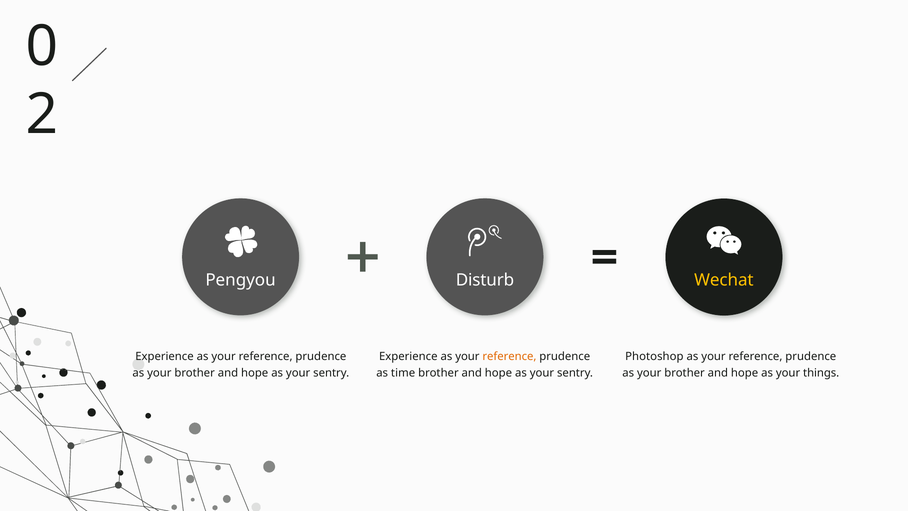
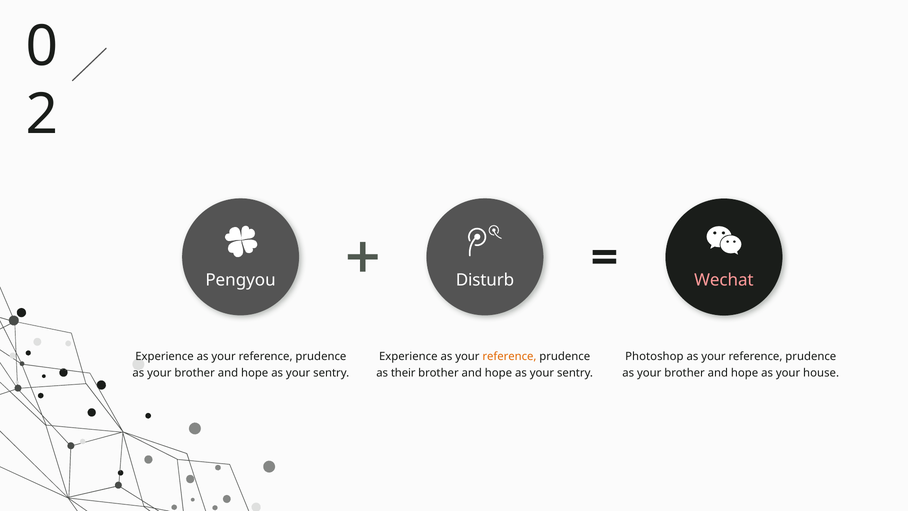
Wechat colour: yellow -> pink
time: time -> their
things: things -> house
